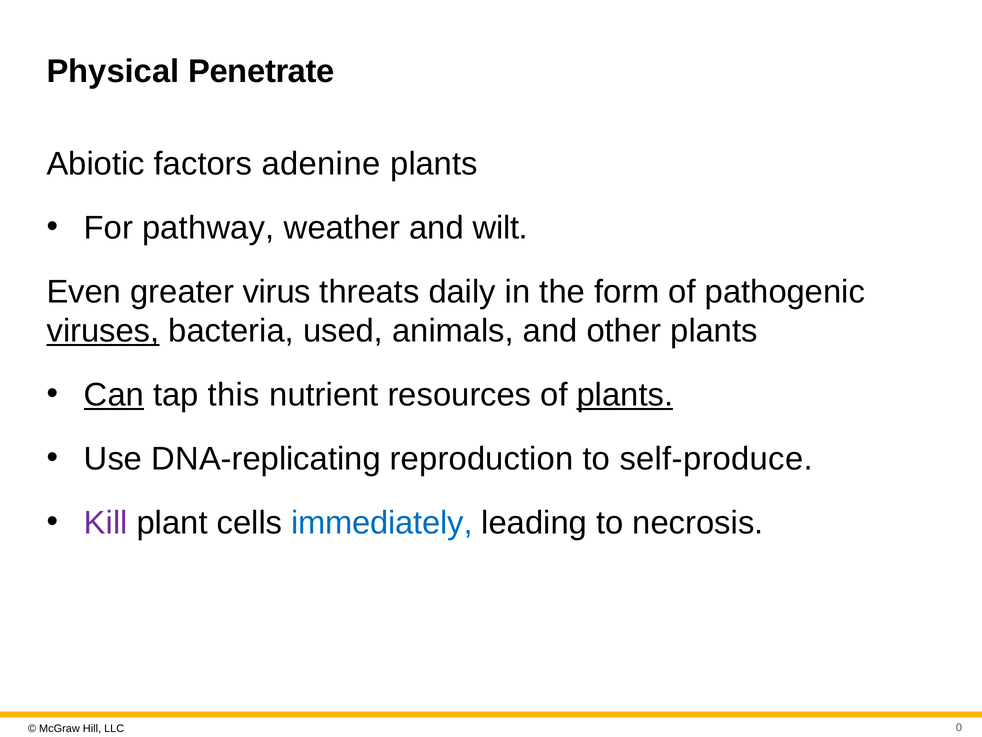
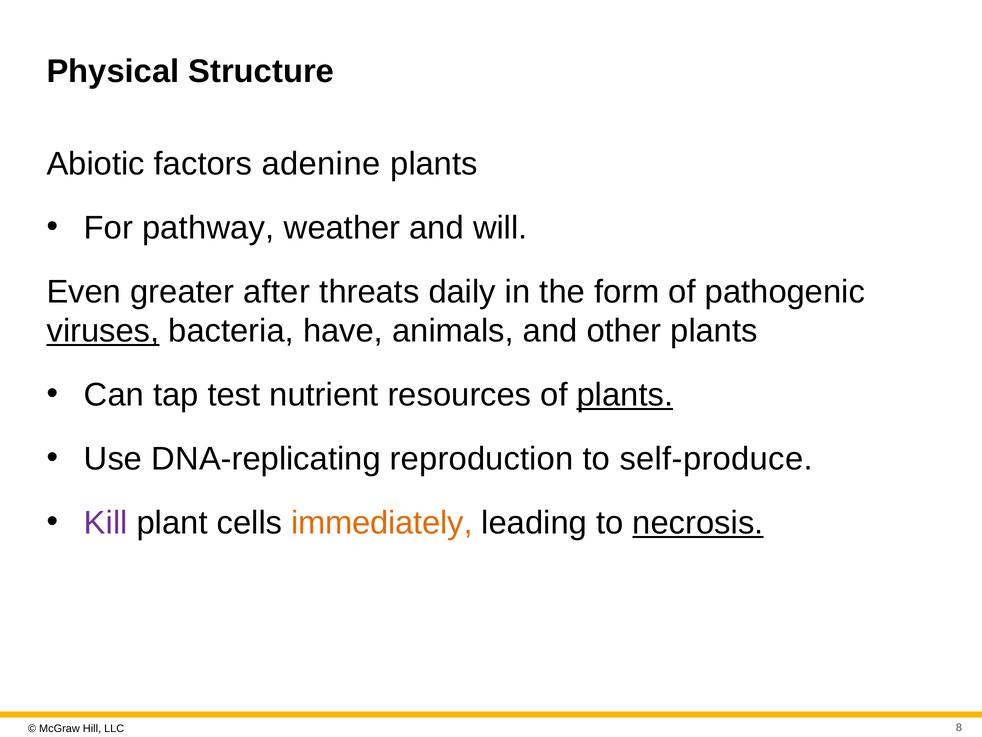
Penetrate: Penetrate -> Structure
wilt: wilt -> will
virus: virus -> after
used: used -> have
Can underline: present -> none
this: this -> test
immediately colour: blue -> orange
necrosis underline: none -> present
0: 0 -> 8
